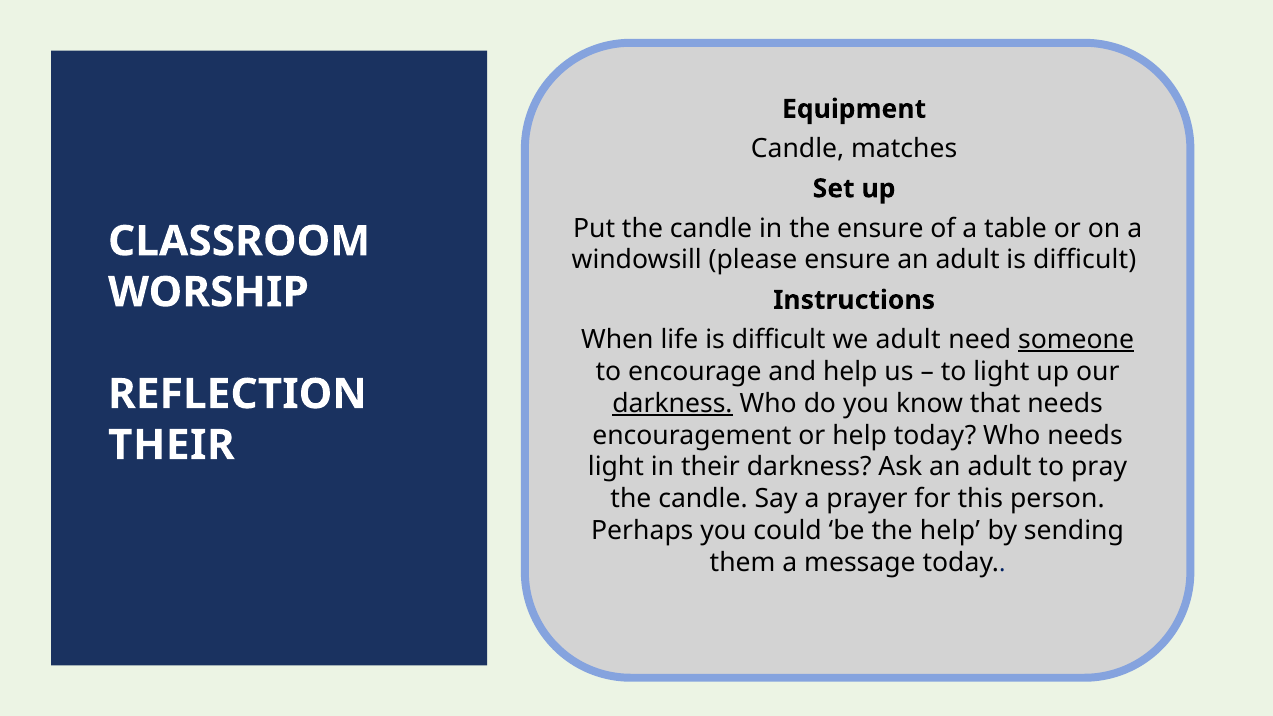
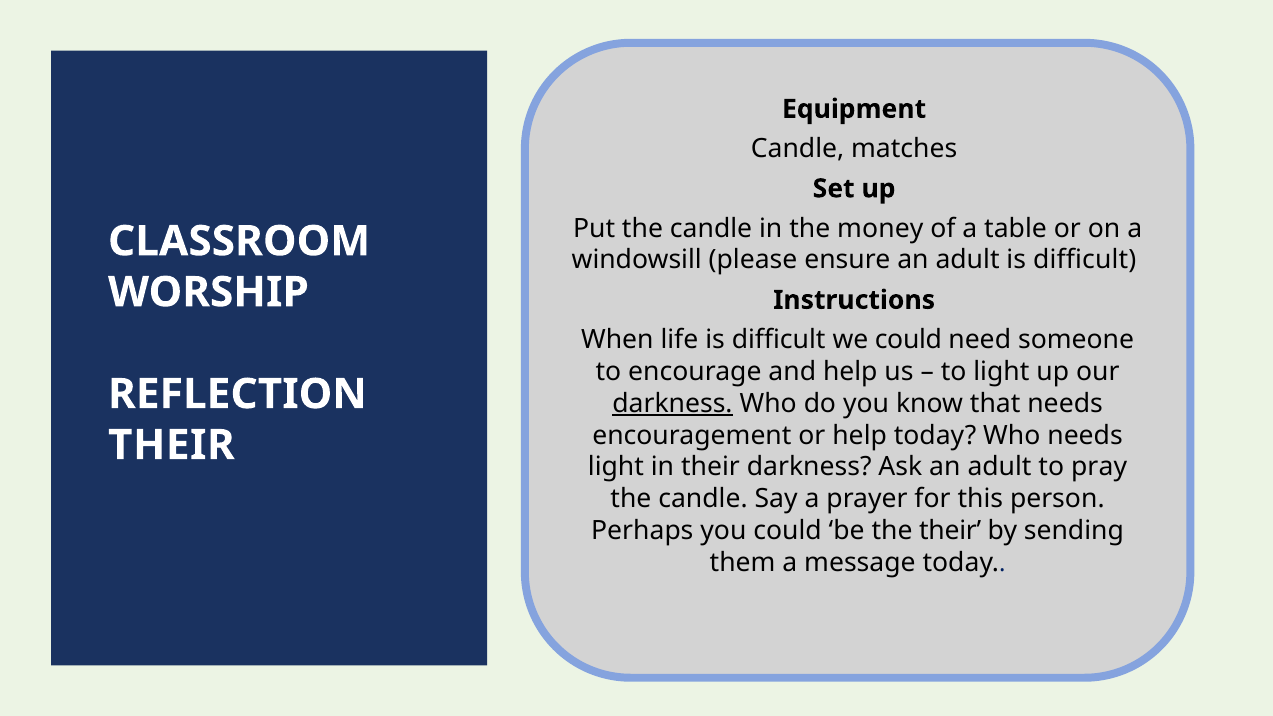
the ensure: ensure -> money
we adult: adult -> could
someone underline: present -> none
the help: help -> their
